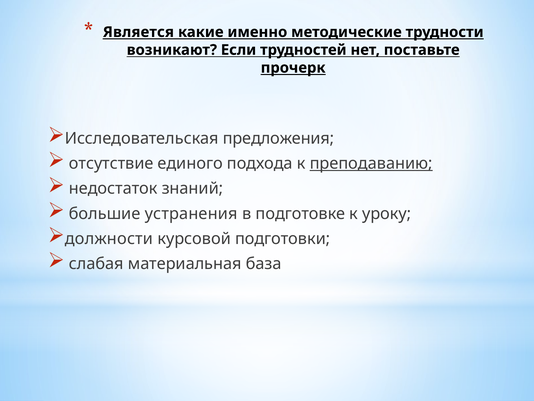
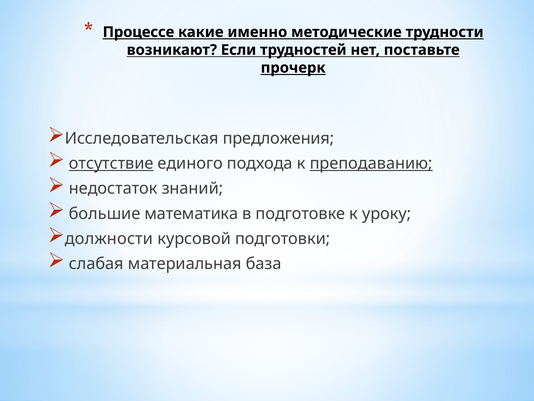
Является: Является -> Процессе
отсутствие underline: none -> present
устранения: устранения -> математика
